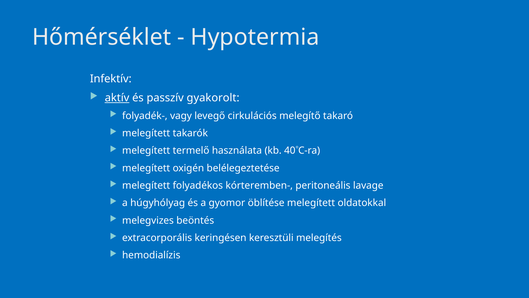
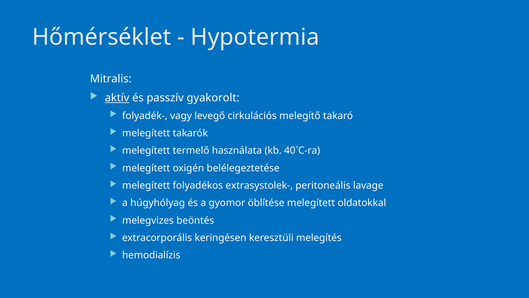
Infektív: Infektív -> Mitralis
kórteremben-: kórteremben- -> extrasystolek-
